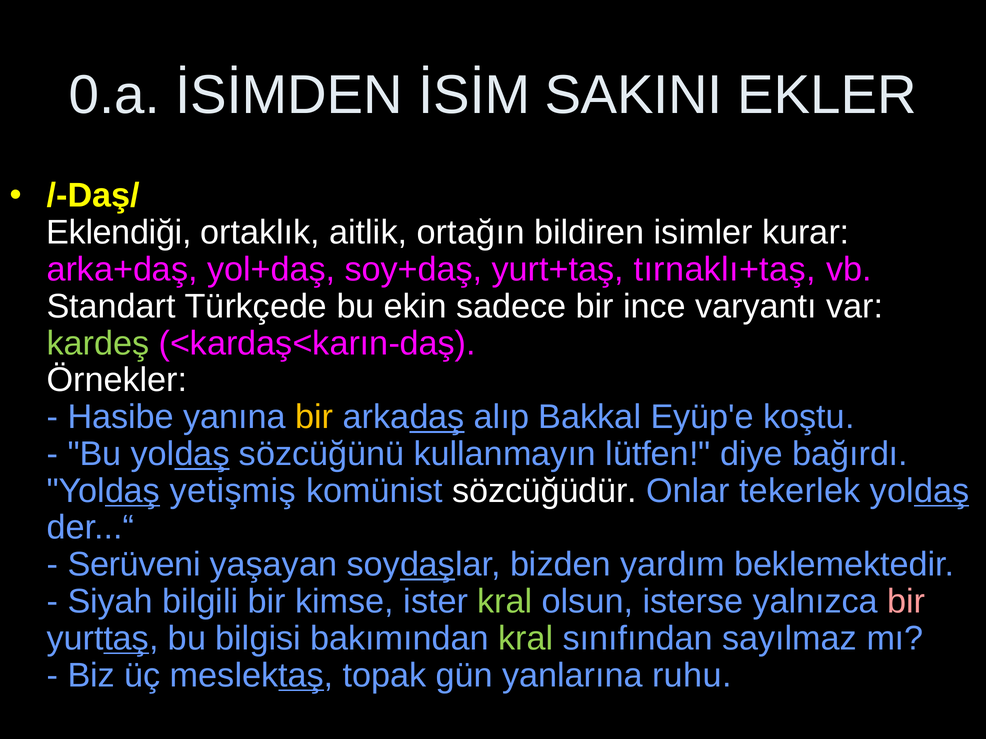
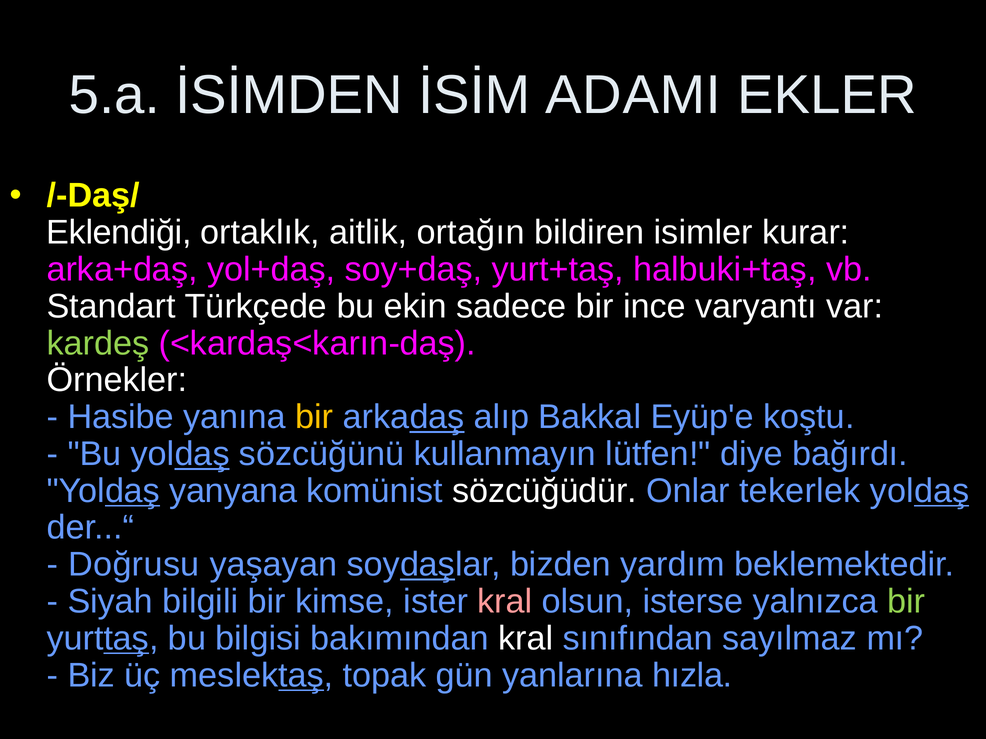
0.a: 0.a -> 5.a
SAKINI: SAKINI -> ADAMI
tırnaklı+taş: tırnaklı+taş -> halbuki+taş
yetişmiş: yetişmiş -> yanyana
Serüveni: Serüveni -> Doğrusu
kral at (505, 602) colour: light green -> pink
bir at (906, 602) colour: pink -> light green
kral at (526, 639) colour: light green -> white
ruhu: ruhu -> hızla
